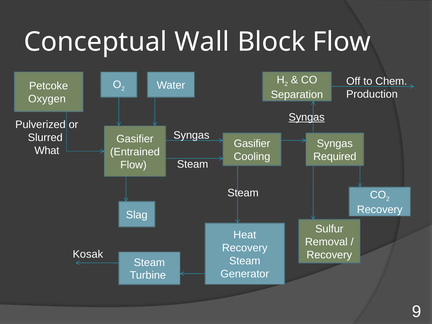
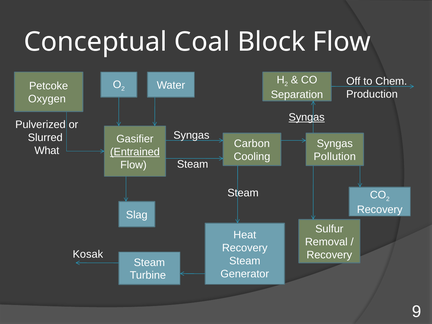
Wall: Wall -> Coal
Gasifier at (252, 144): Gasifier -> Carbon
Entrained underline: none -> present
Required: Required -> Pollution
